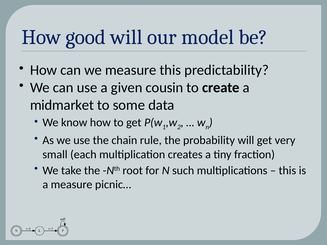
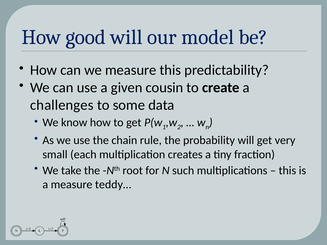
midmarket: midmarket -> challenges
picnic…: picnic… -> teddy…
